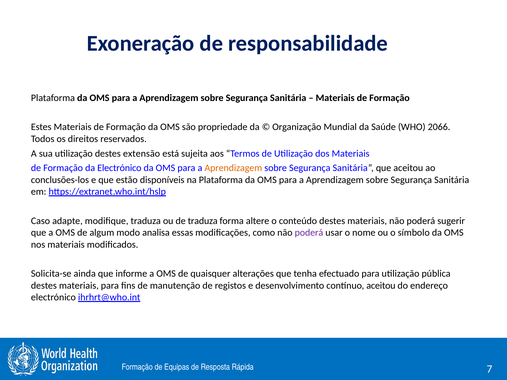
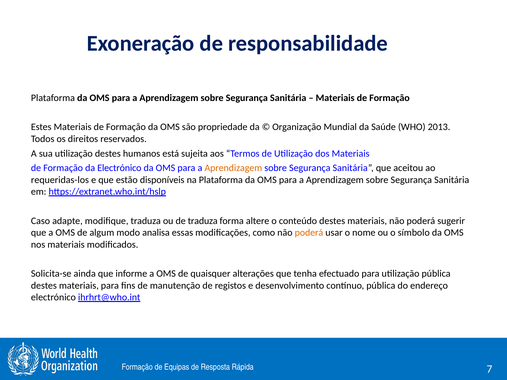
2066: 2066 -> 2013
extensão: extensão -> humanos
conclusões-los: conclusões-los -> requeridas-los
poderá at (309, 233) colour: purple -> orange
contínuo aceitou: aceitou -> pública
